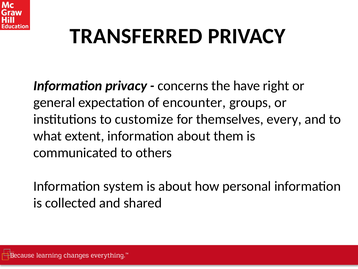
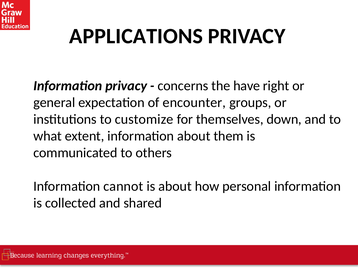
TRANSFERRED: TRANSFERRED -> APPLICATIONS
every: every -> down
system: system -> cannot
